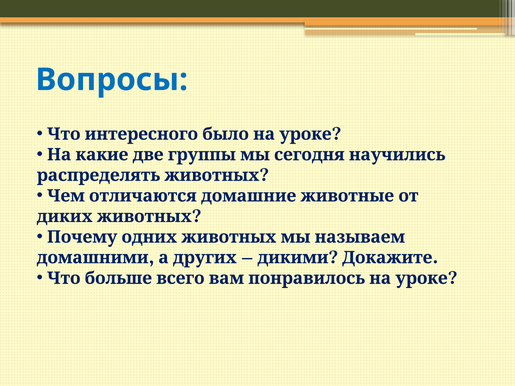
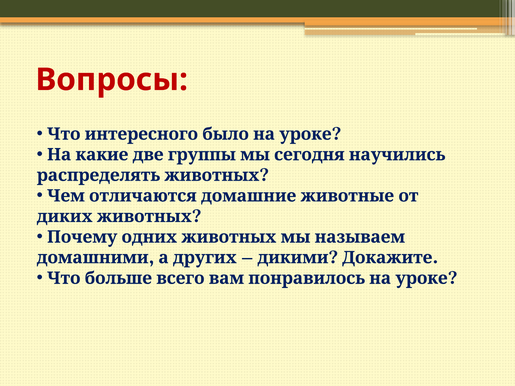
Вопросы colour: blue -> red
